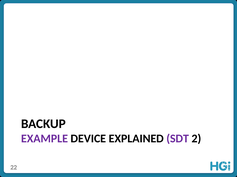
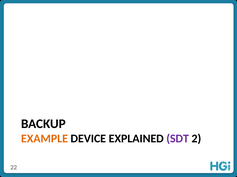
EXAMPLE colour: purple -> orange
